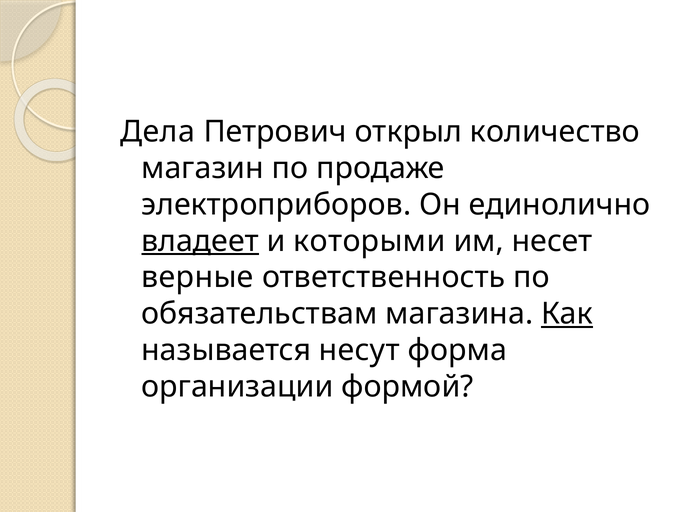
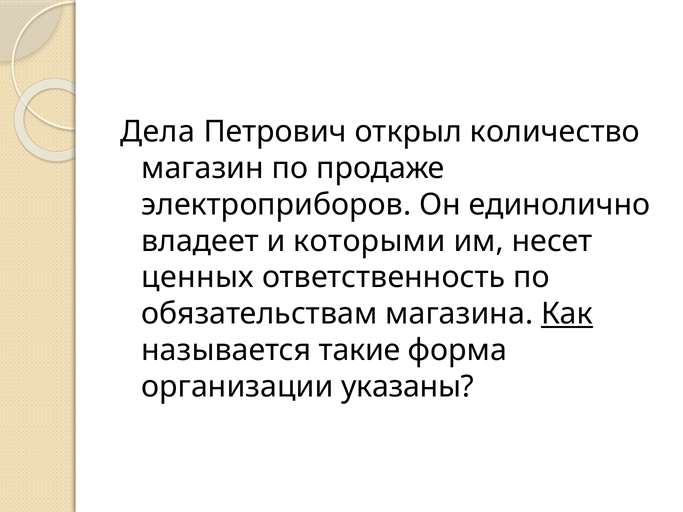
владеет underline: present -> none
верные: верные -> ценных
несут: несут -> такие
формой: формой -> указаны
